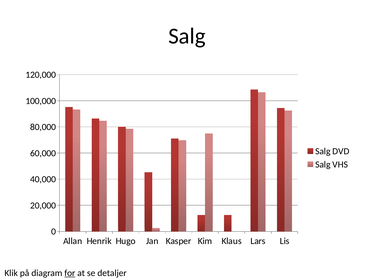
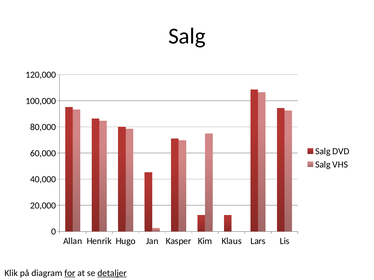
detaljer underline: none -> present
